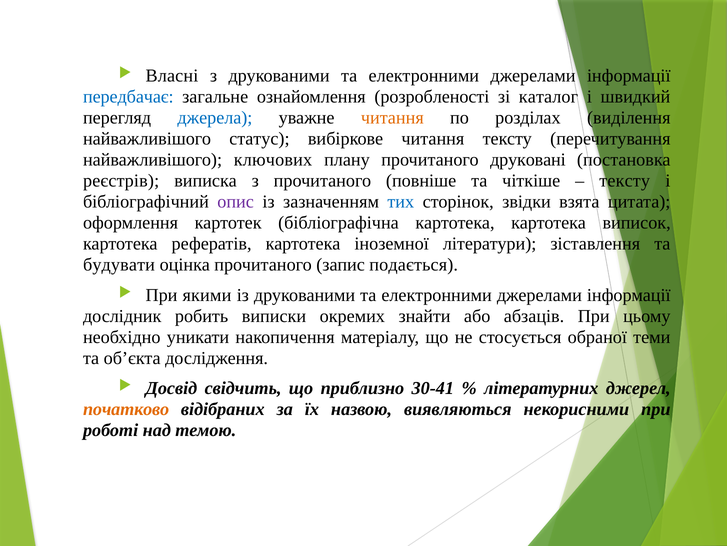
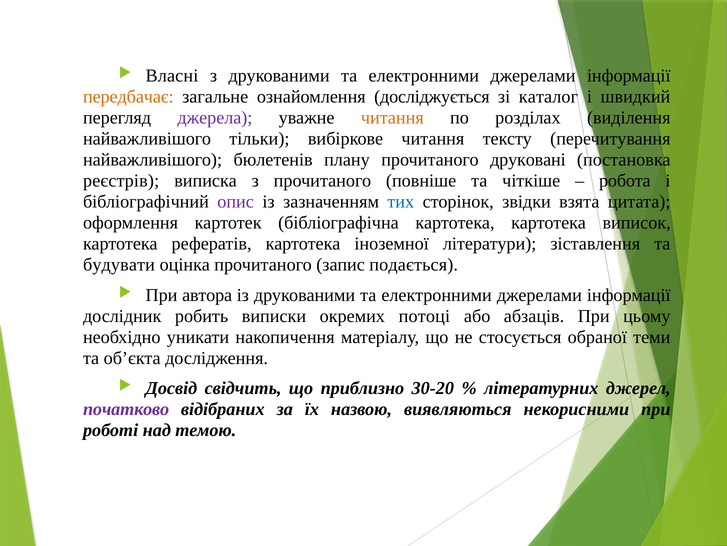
передбачає colour: blue -> orange
розробленості: розробленості -> досліджується
джерела colour: blue -> purple
статус: статус -> тільки
ключових: ключових -> бюлетенів
тексту at (625, 181): тексту -> робота
якими: якими -> автора
знайти: знайти -> потоці
30-41: 30-41 -> 30-20
початково colour: orange -> purple
